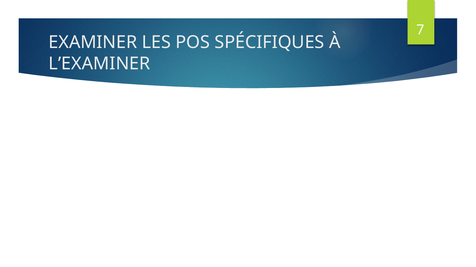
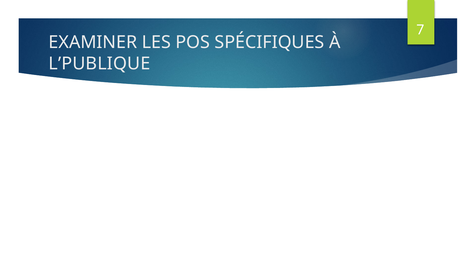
L’EXAMINER: L’EXAMINER -> L’PUBLIQUE
